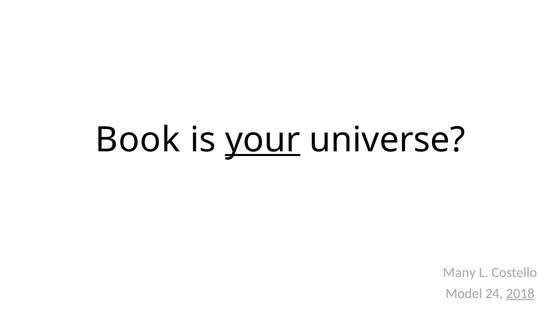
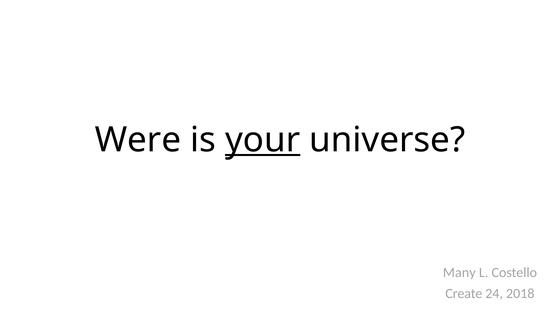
Book: Book -> Were
Model: Model -> Create
2018 underline: present -> none
